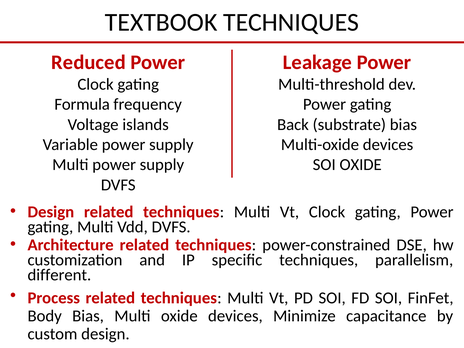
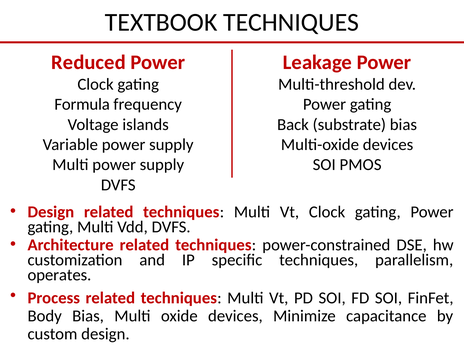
SOI OXIDE: OXIDE -> PMOS
different: different -> operates
